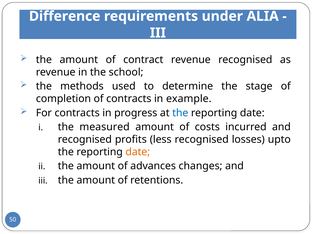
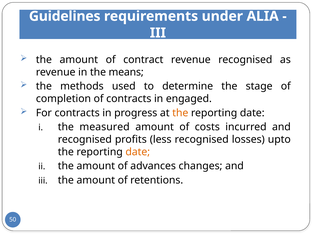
Difference: Difference -> Guidelines
school: school -> means
example: example -> engaged
the at (180, 113) colour: blue -> orange
